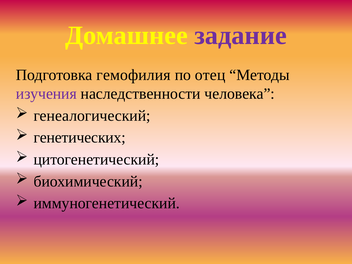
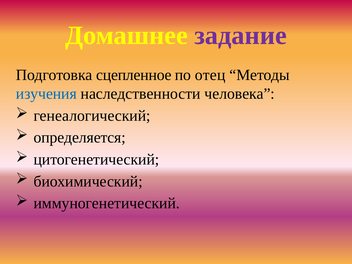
гемофилия: гемофилия -> сцепленное
изучения colour: purple -> blue
генетических: генетических -> определяется
